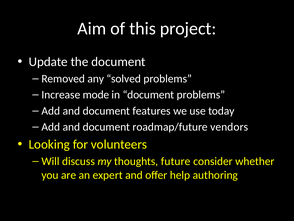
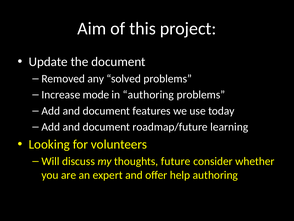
in document: document -> authoring
vendors: vendors -> learning
